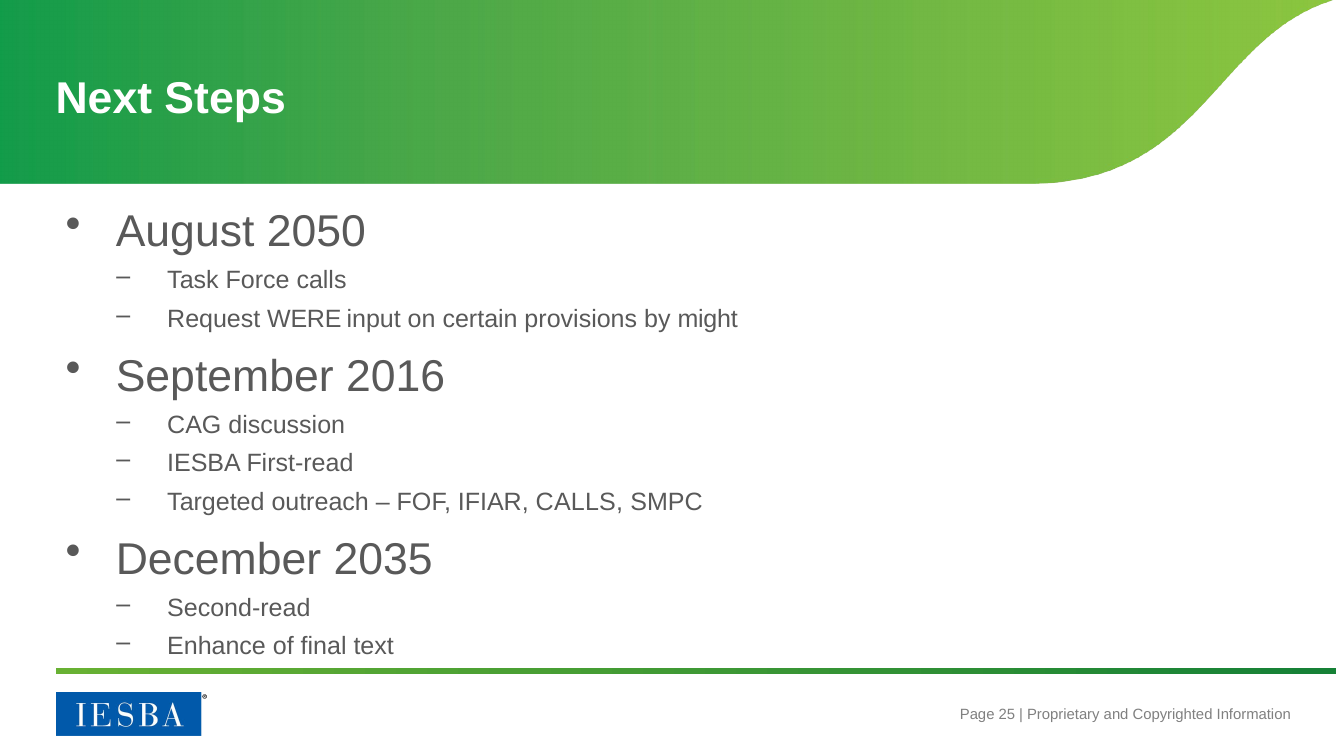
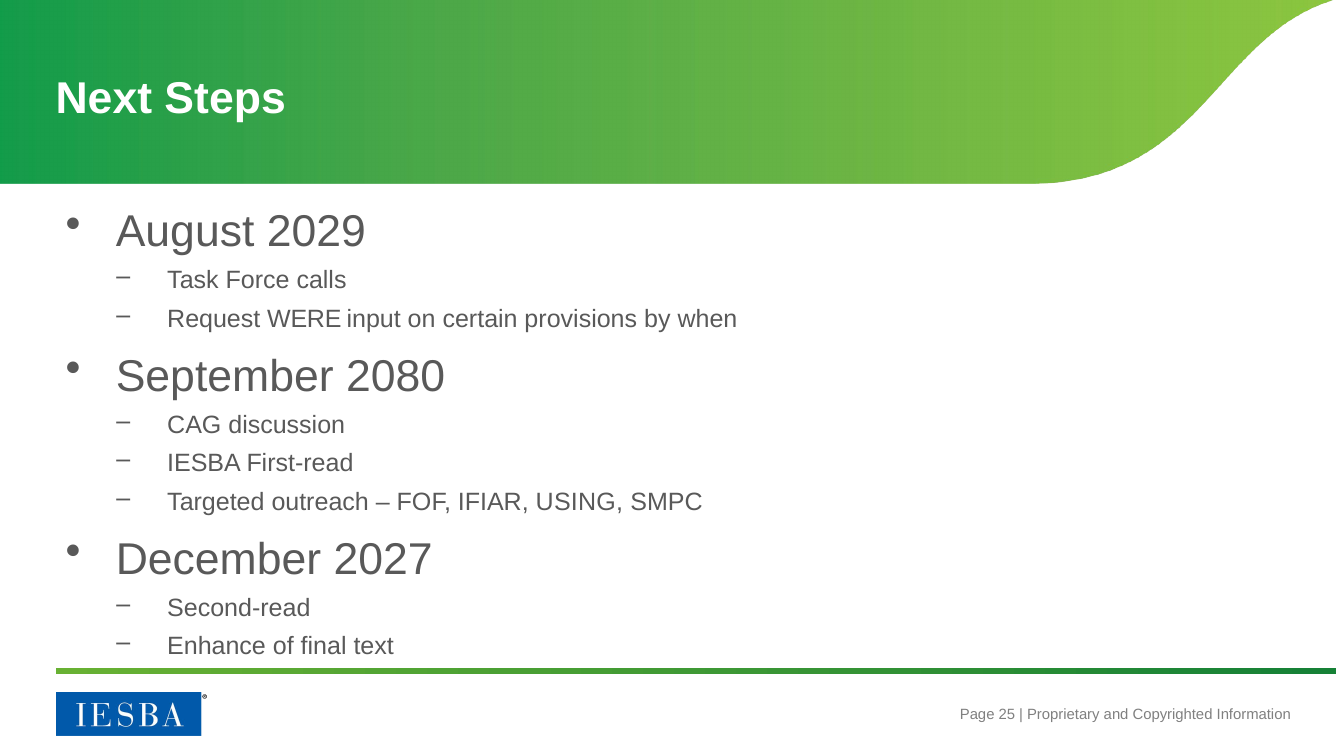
2050: 2050 -> 2029
might: might -> when
2016: 2016 -> 2080
IFIAR CALLS: CALLS -> USING
2035: 2035 -> 2027
